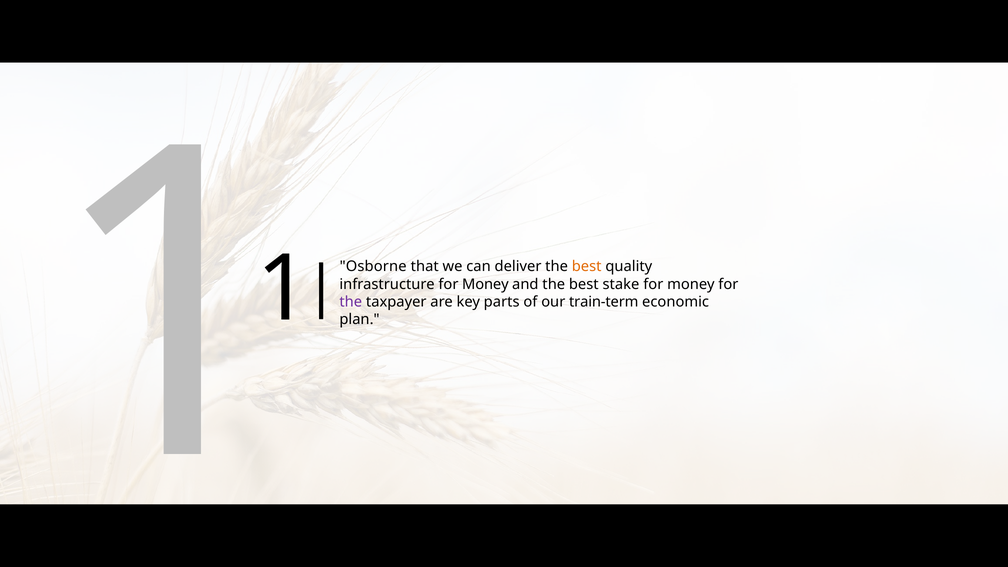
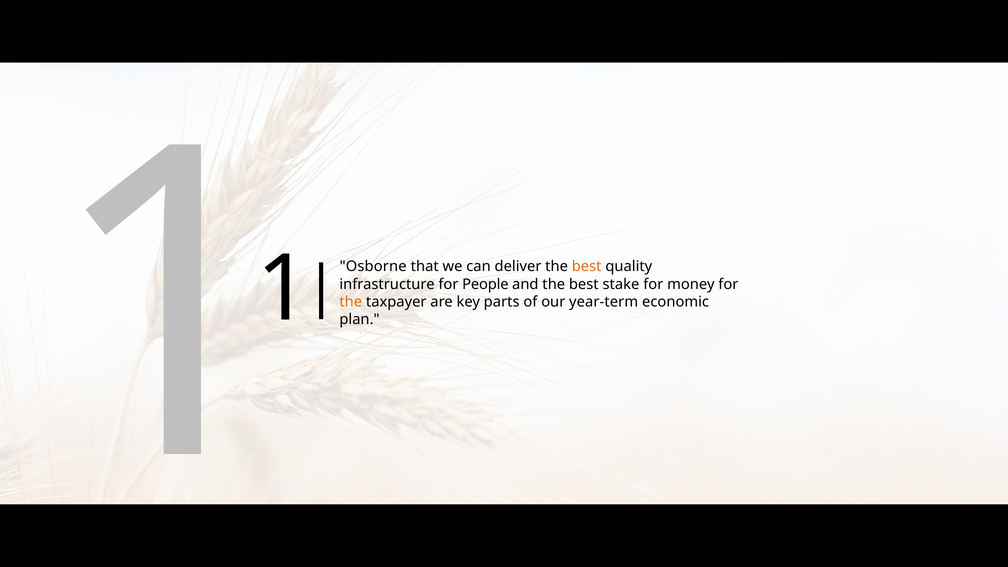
infrastructure for Money: Money -> People
the at (351, 302) colour: purple -> orange
train-term: train-term -> year-term
